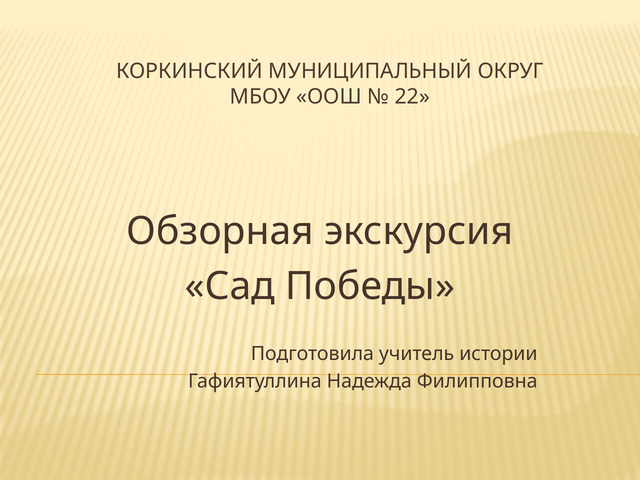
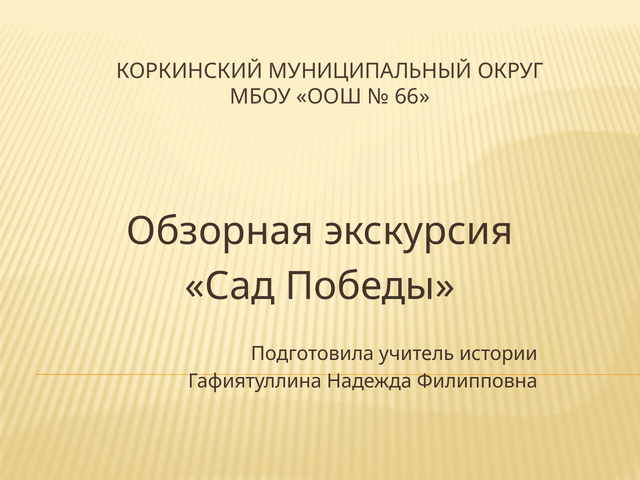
22: 22 -> 66
